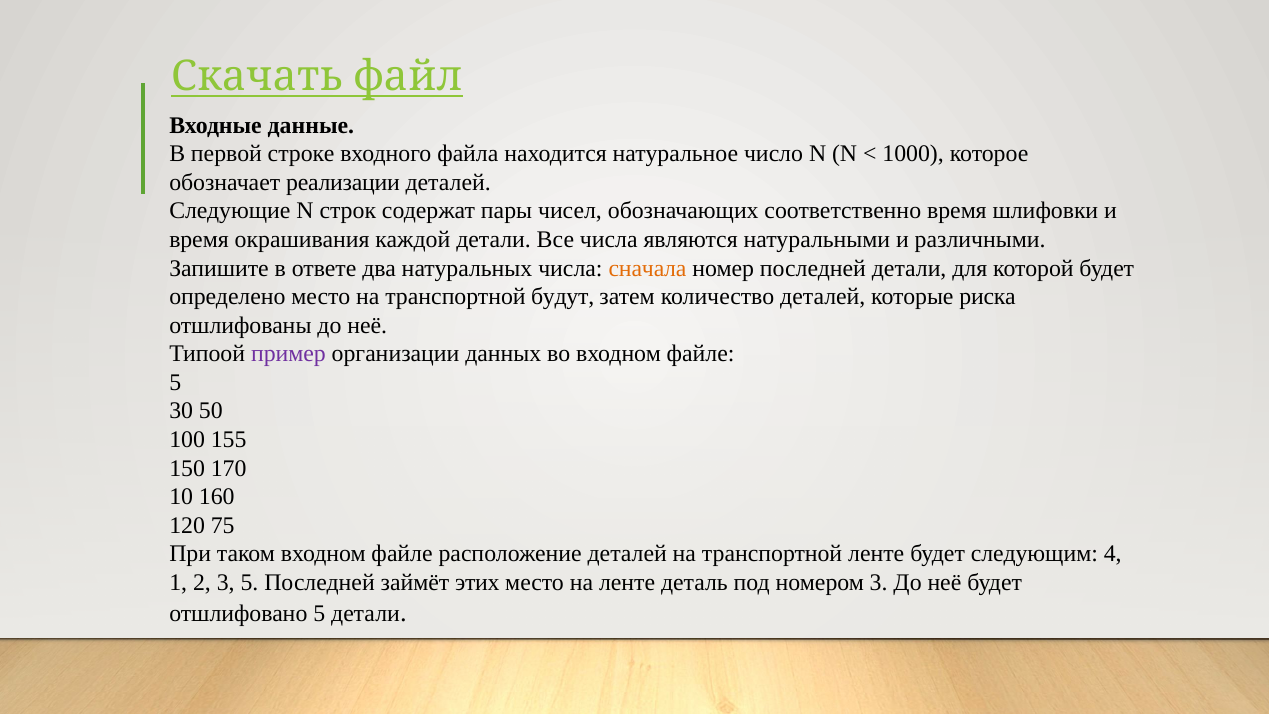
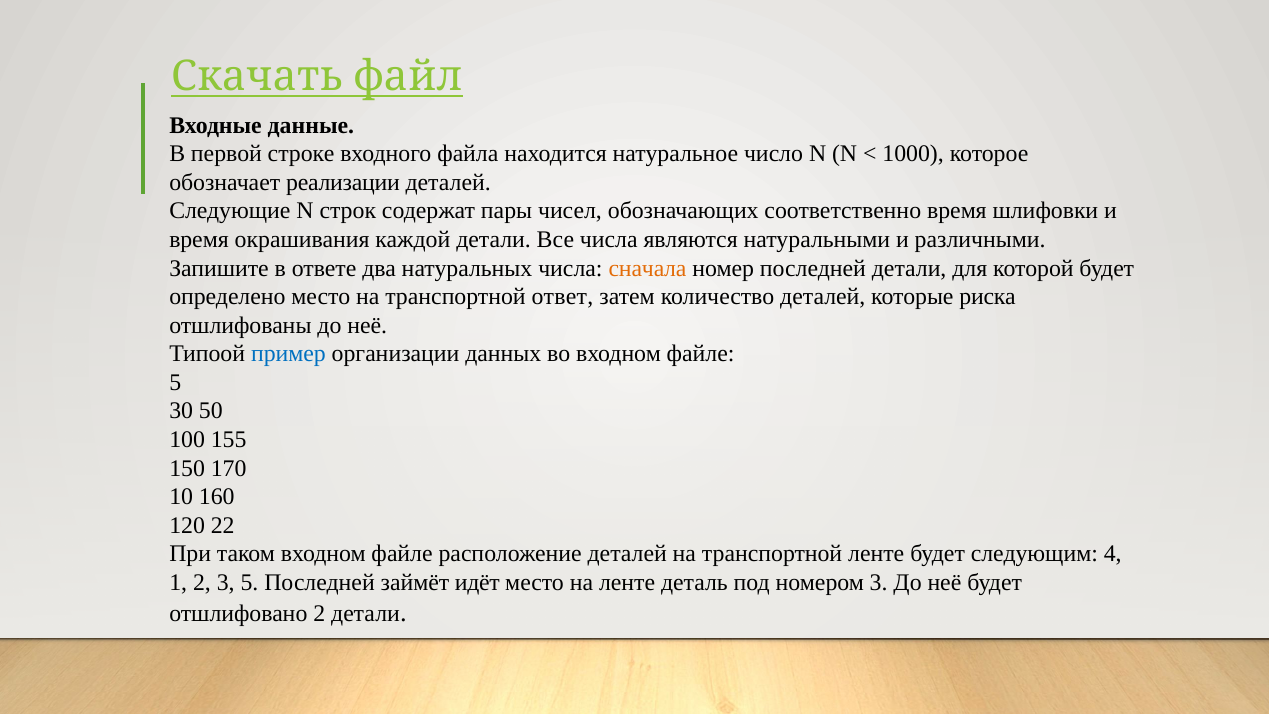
будут: будут -> ответ
пример colour: purple -> blue
75: 75 -> 22
этих: этих -> идёт
отшлифовано 5: 5 -> 2
